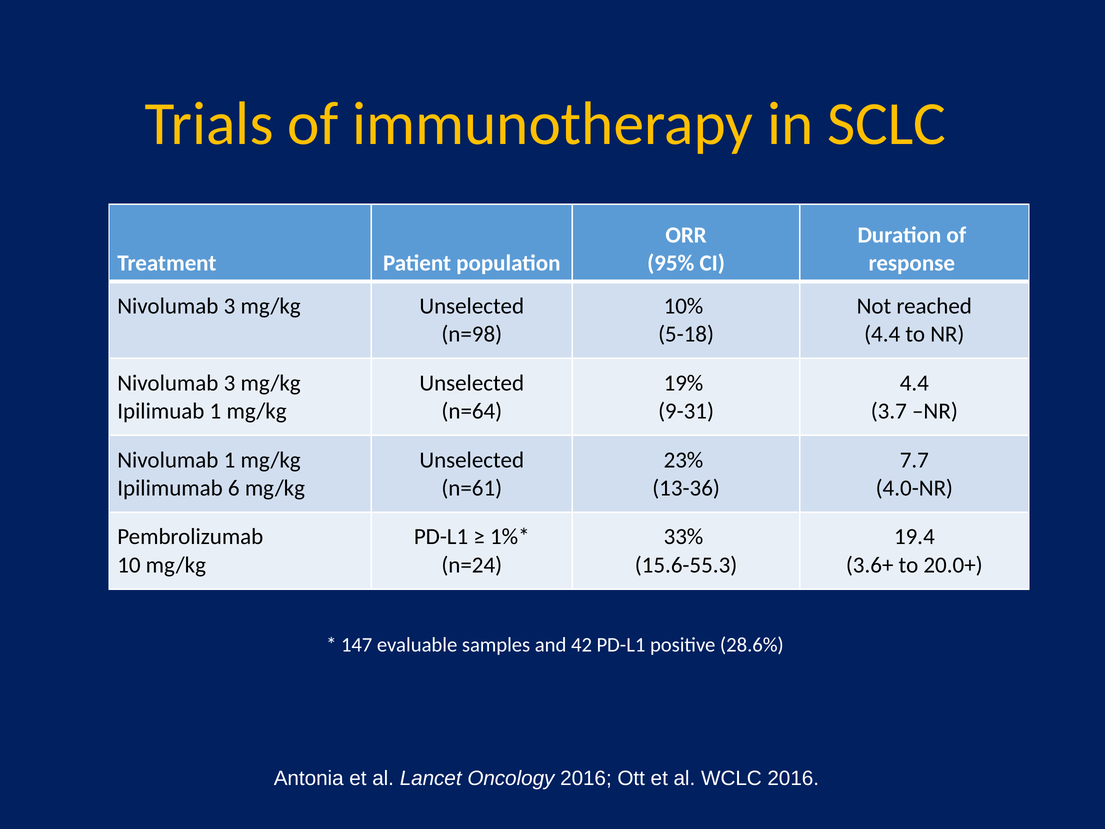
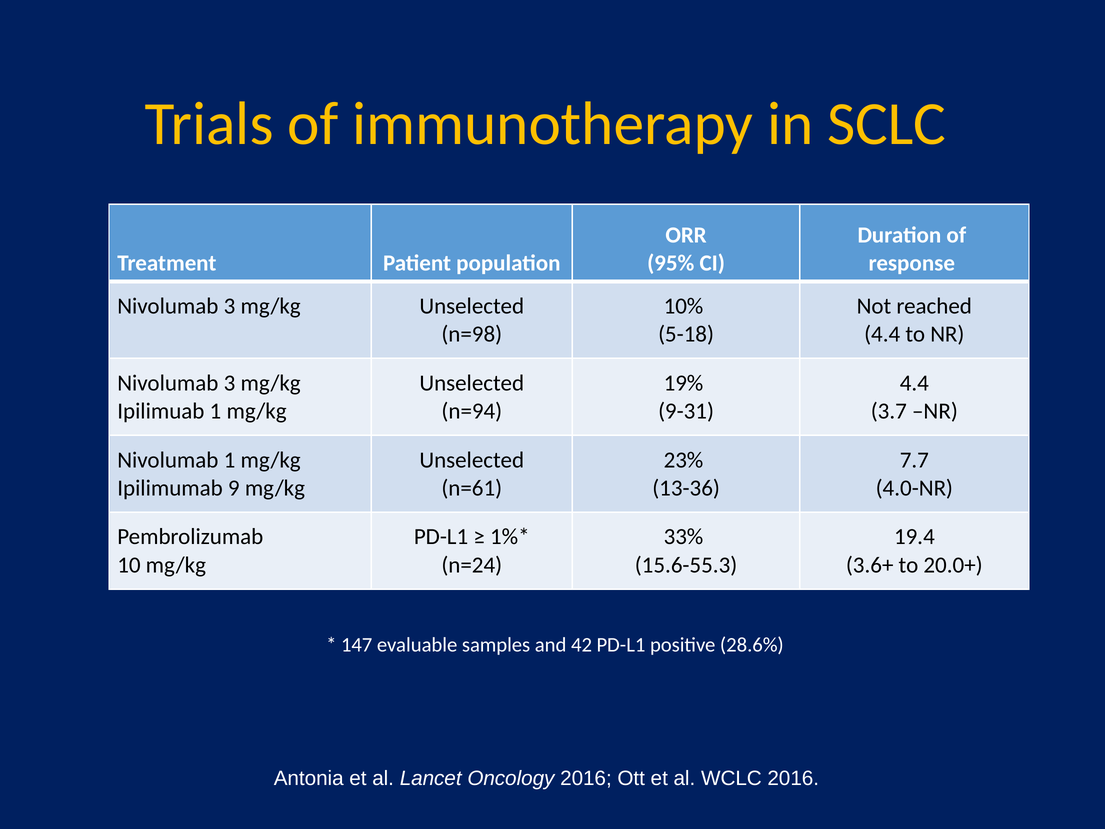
n=64: n=64 -> n=94
6: 6 -> 9
